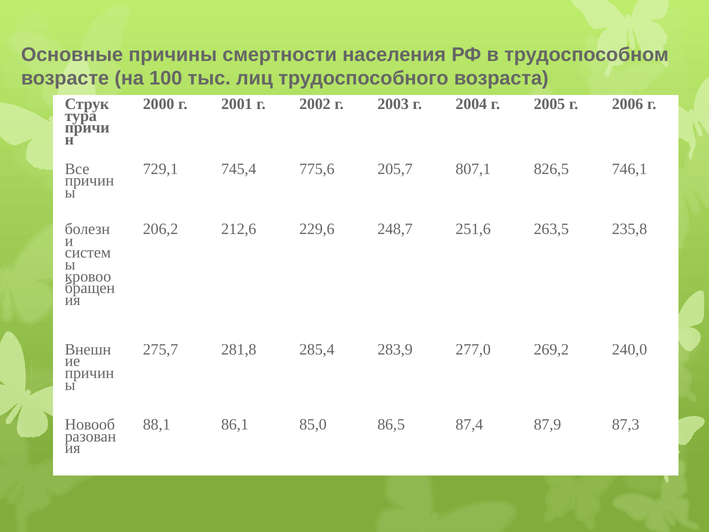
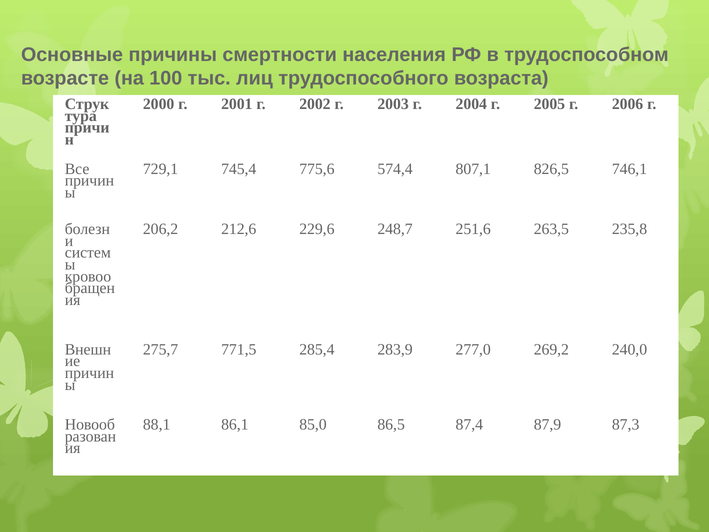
205,7: 205,7 -> 574,4
281,8: 281,8 -> 771,5
